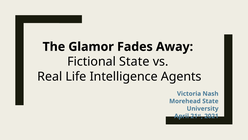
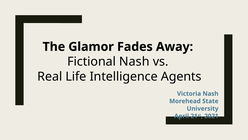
Fictional State: State -> Nash
